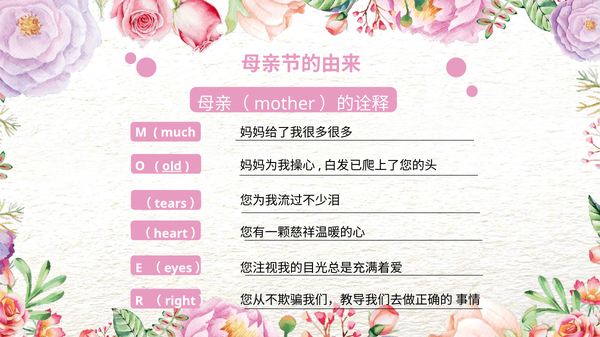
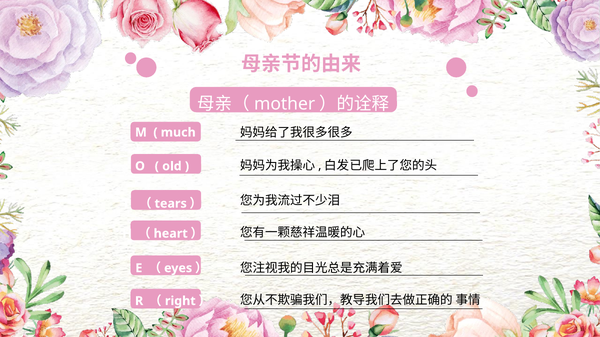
old underline: present -> none
